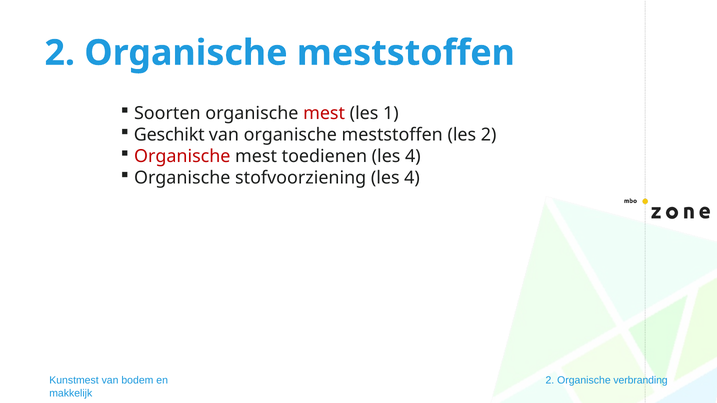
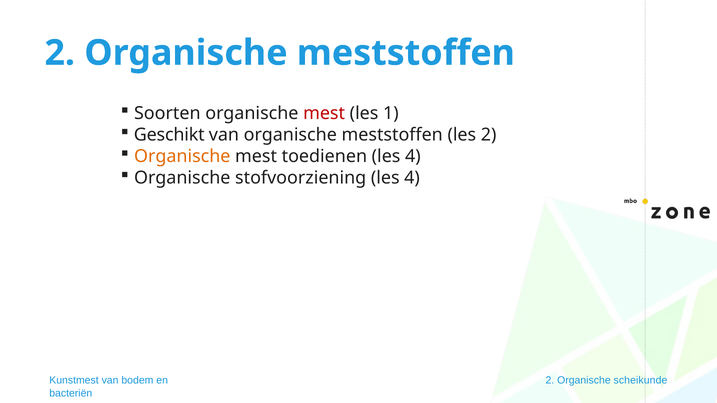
Organische at (182, 157) colour: red -> orange
verbranding: verbranding -> scheikunde
makkelijk: makkelijk -> bacteriën
